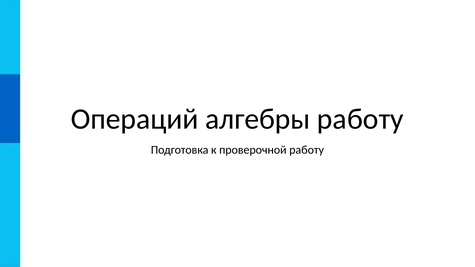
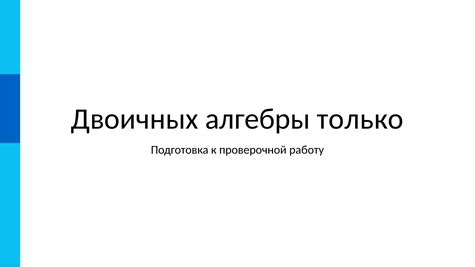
Операций: Операций -> Двоичных
алгебры работу: работу -> только
